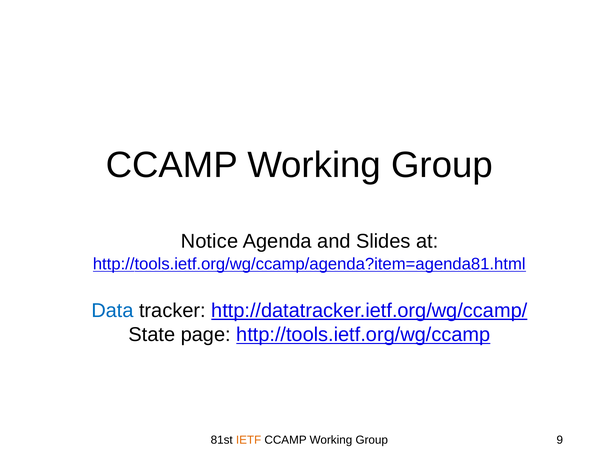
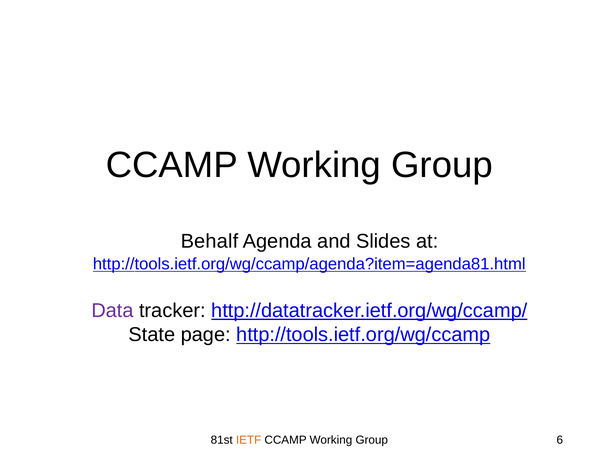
Notice: Notice -> Behalf
Data colour: blue -> purple
9: 9 -> 6
